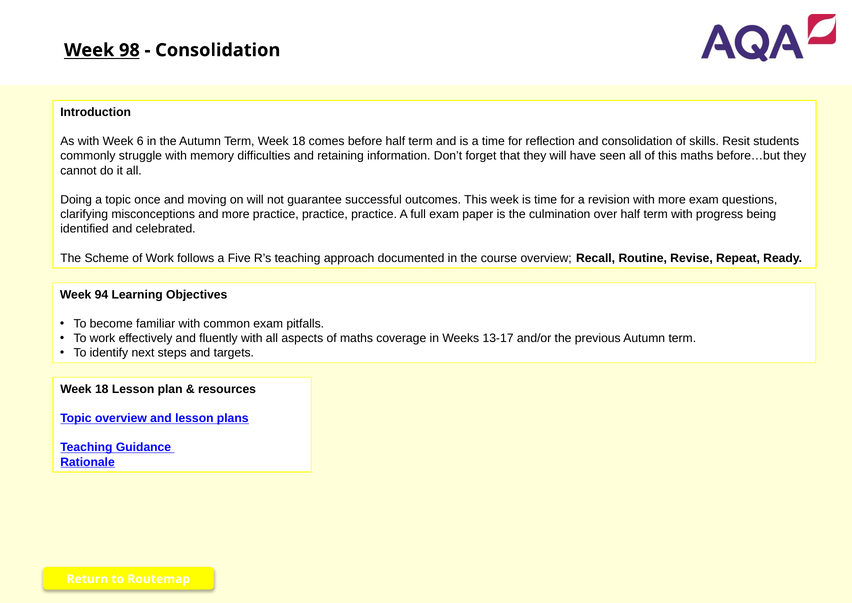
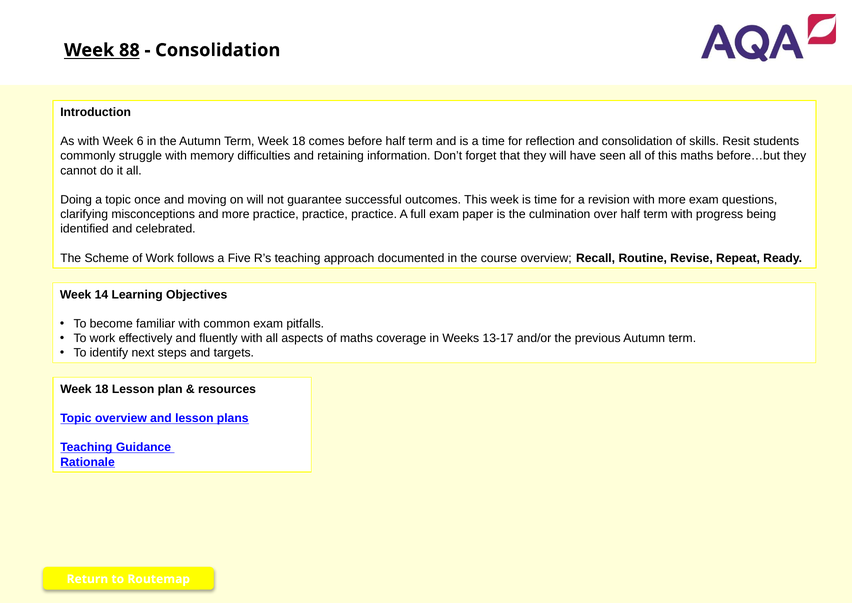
98: 98 -> 88
94: 94 -> 14
